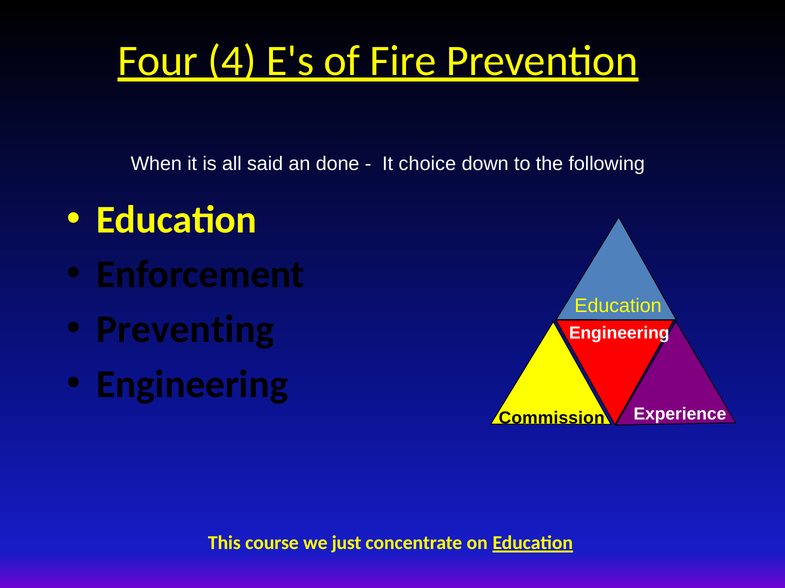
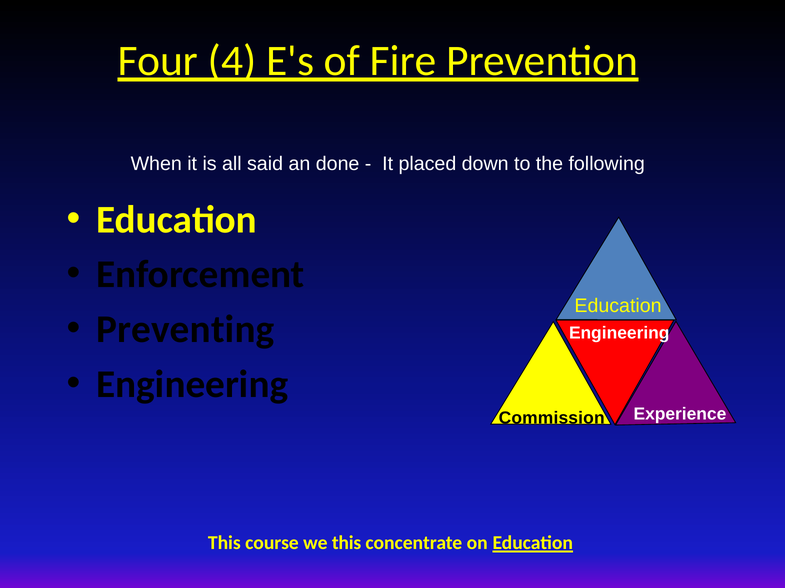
choice: choice -> placed
we just: just -> this
